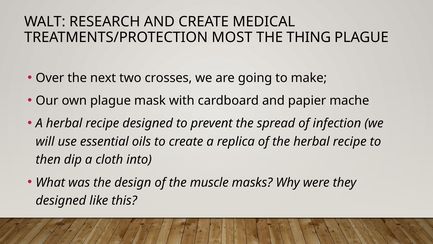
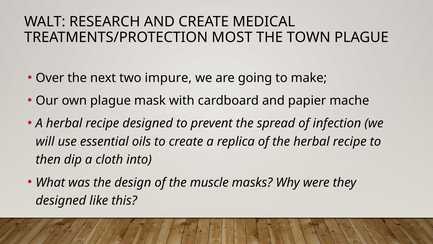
THING: THING -> TOWN
crosses: crosses -> impure
